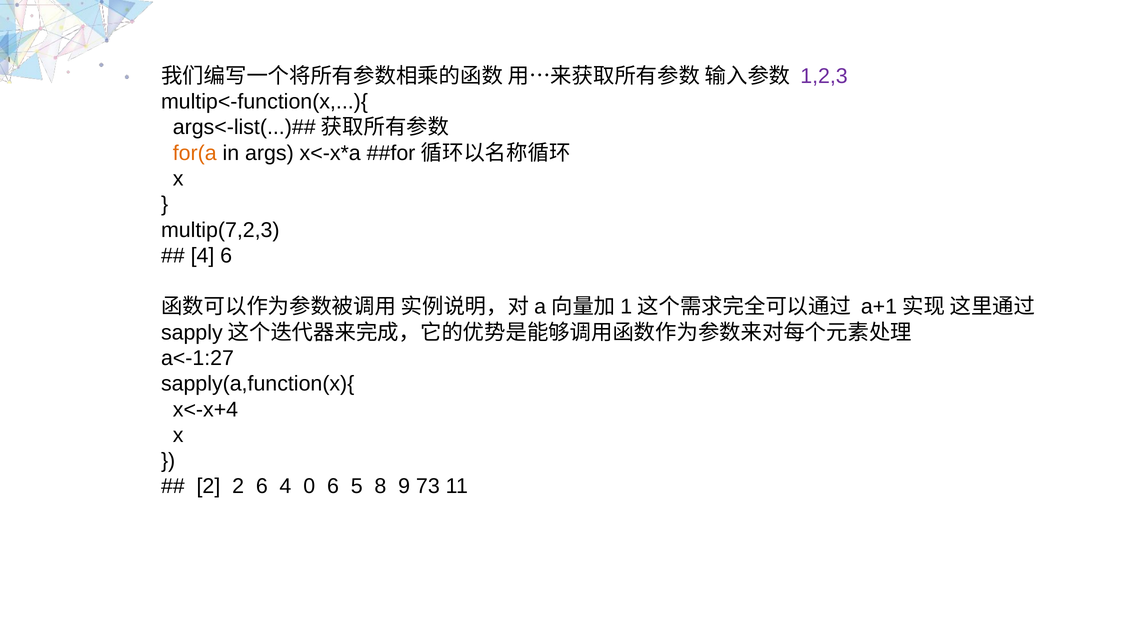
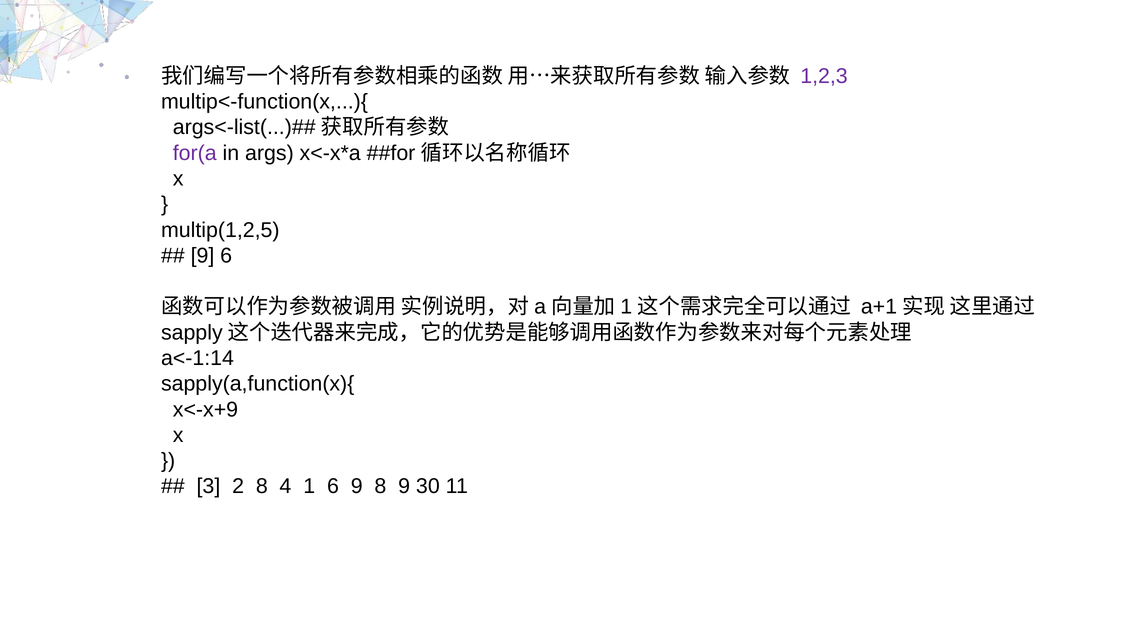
for(a colour: orange -> purple
multip(7,2,3: multip(7,2,3 -> multip(1,2,5
4 at (202, 256): 4 -> 9
a<-1:27: a<-1:27 -> a<-1:14
x<-x+4: x<-x+4 -> x<-x+9
2 at (208, 487): 2 -> 3
2 6: 6 -> 8
0: 0 -> 1
6 5: 5 -> 9
73: 73 -> 30
